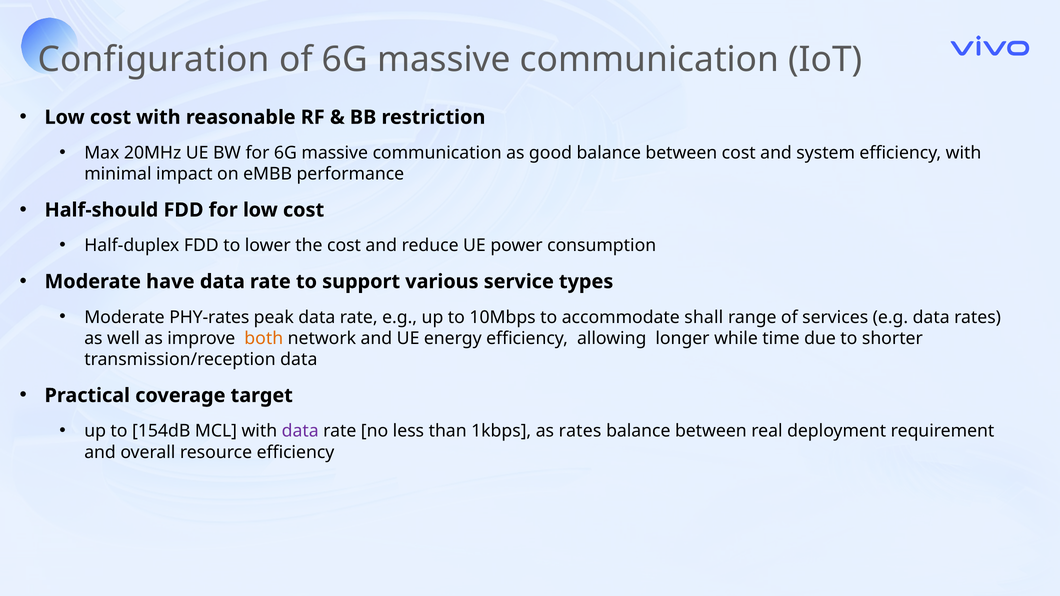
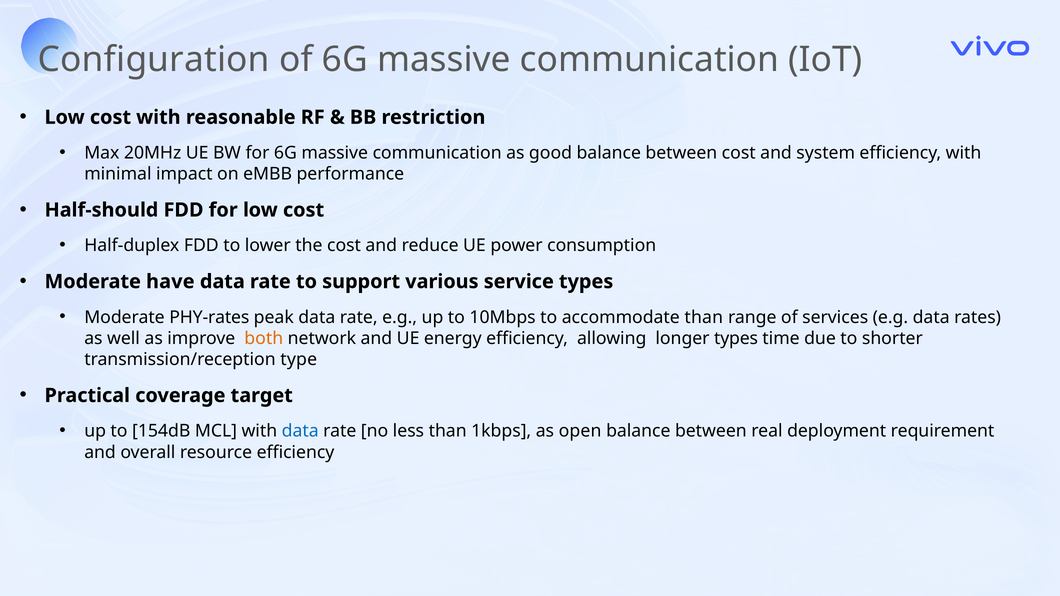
accommodate shall: shall -> than
longer while: while -> types
transmission/reception data: data -> type
data at (300, 431) colour: purple -> blue
as rates: rates -> open
